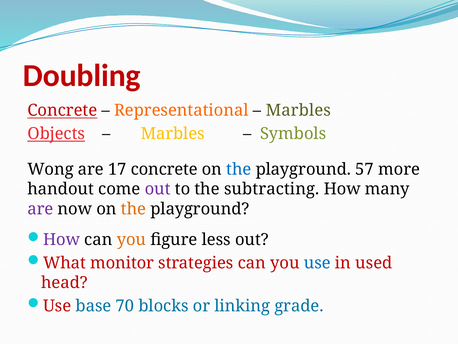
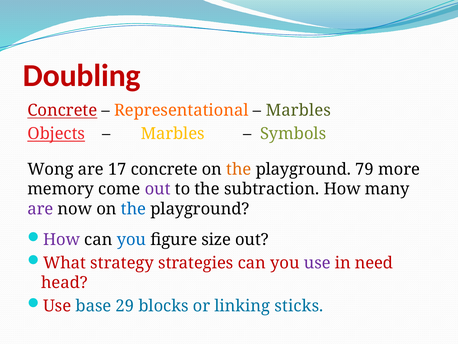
the at (239, 169) colour: blue -> orange
57: 57 -> 79
handout: handout -> memory
subtracting: subtracting -> subtraction
the at (134, 209) colour: orange -> blue
you at (131, 239) colour: orange -> blue
less: less -> size
monitor: monitor -> strategy
use at (317, 263) colour: blue -> purple
used: used -> need
70: 70 -> 29
grade: grade -> sticks
